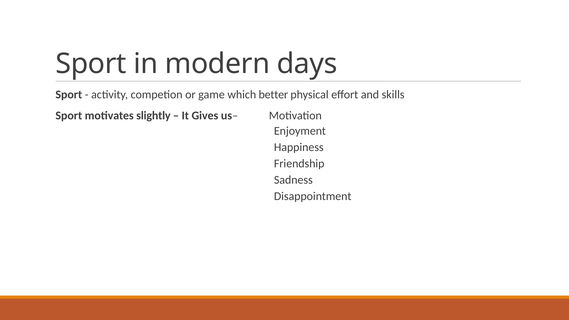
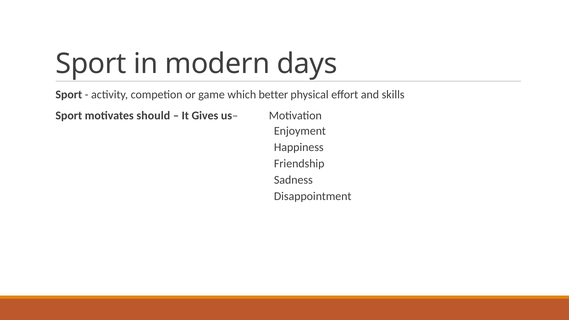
slightly: slightly -> should
